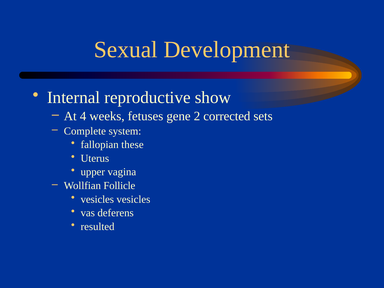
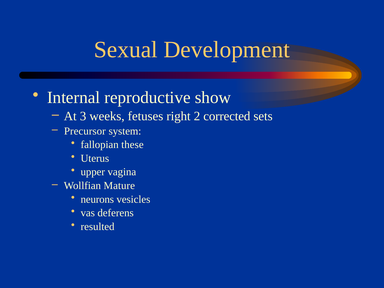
4: 4 -> 3
gene: gene -> right
Complete: Complete -> Precursor
Follicle: Follicle -> Mature
vesicles at (97, 199): vesicles -> neurons
